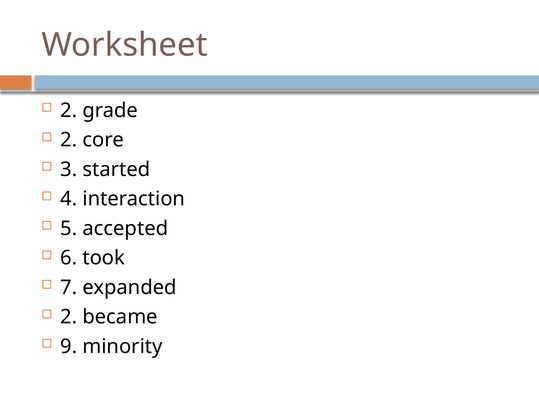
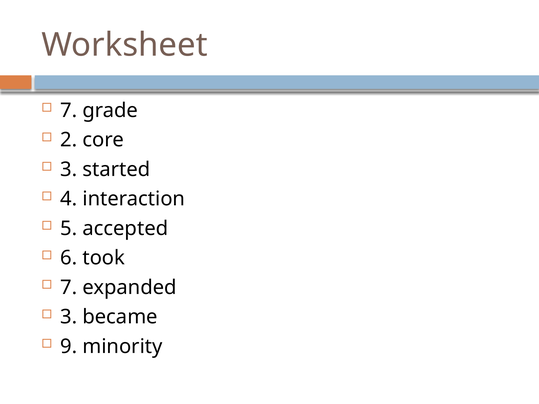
2 at (69, 111): 2 -> 7
2 at (69, 317): 2 -> 3
